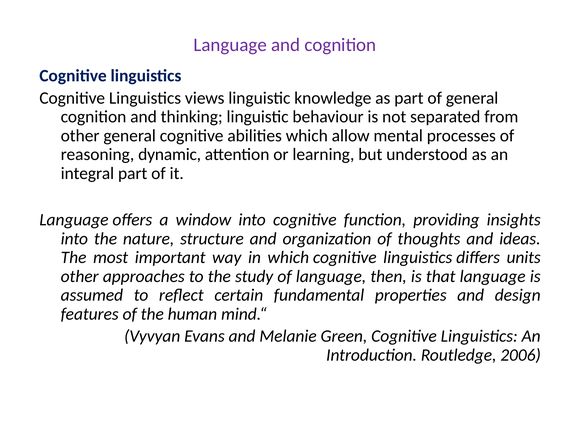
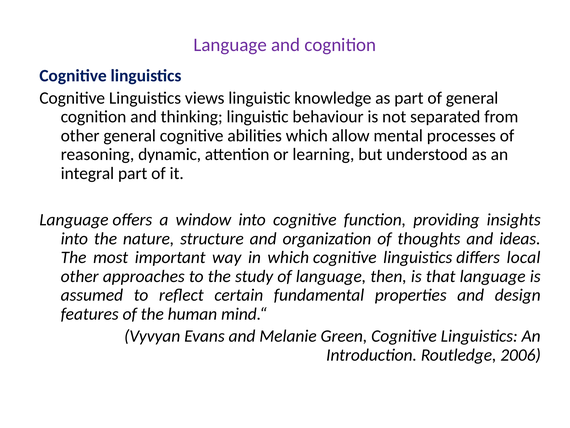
units: units -> local
